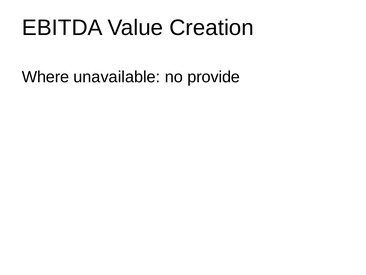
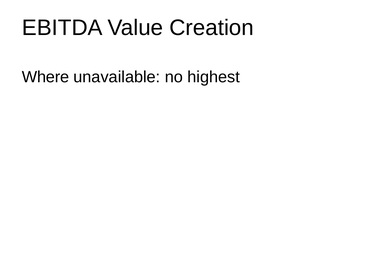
provide: provide -> highest
